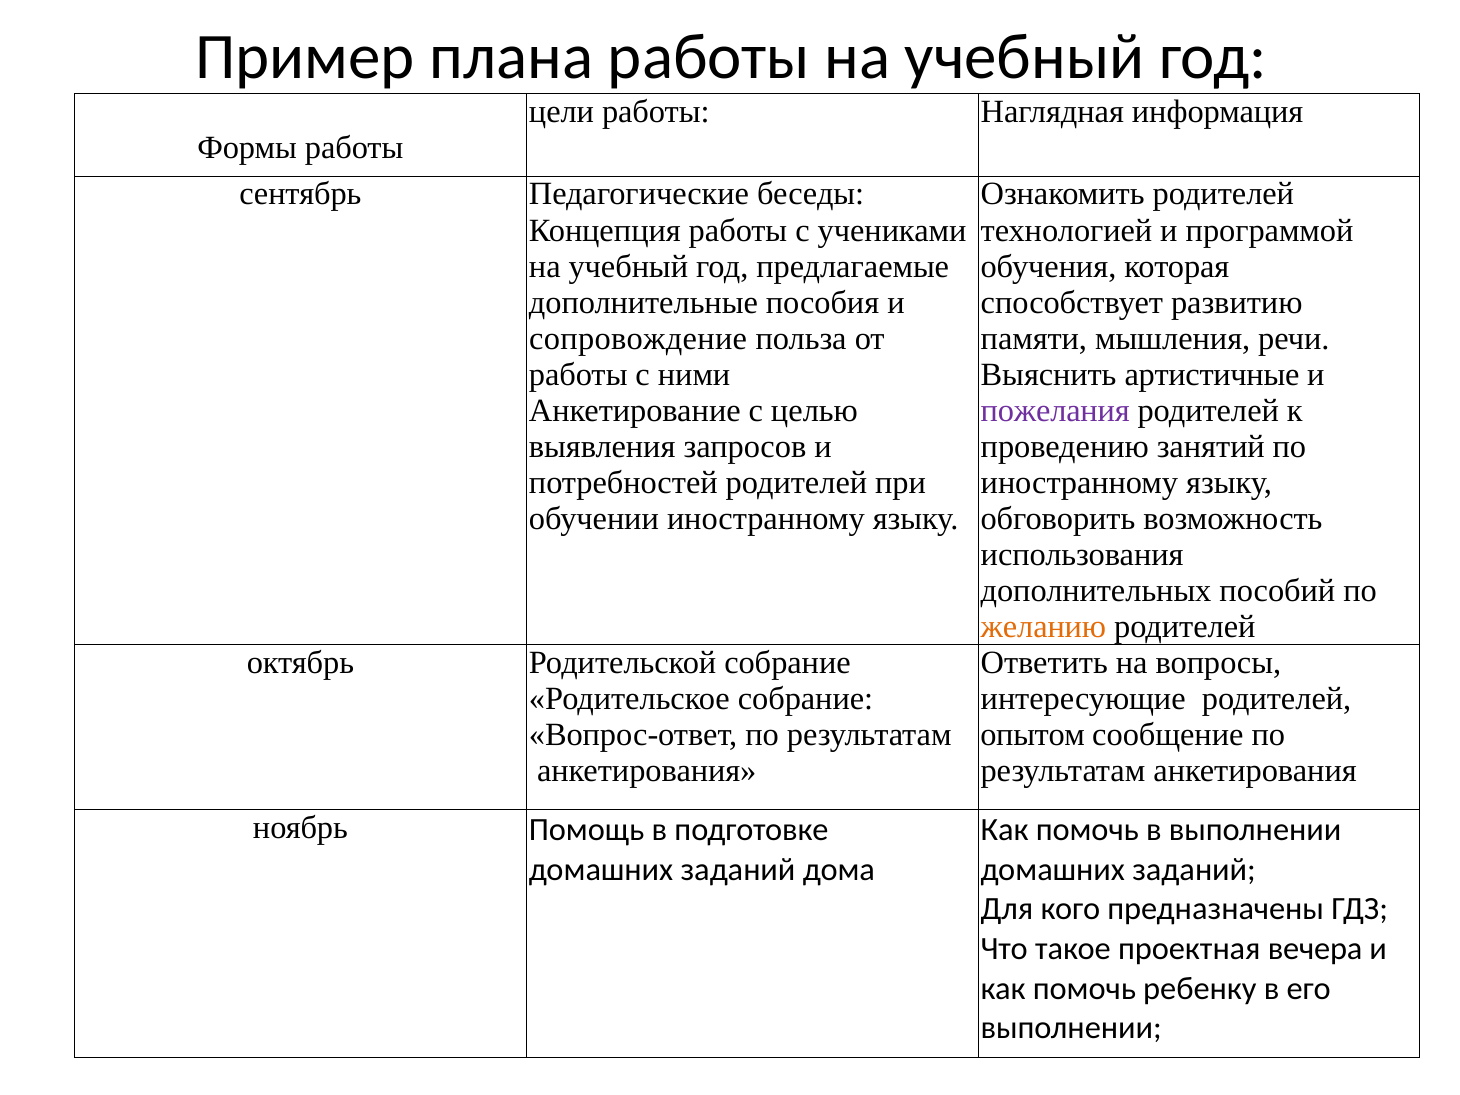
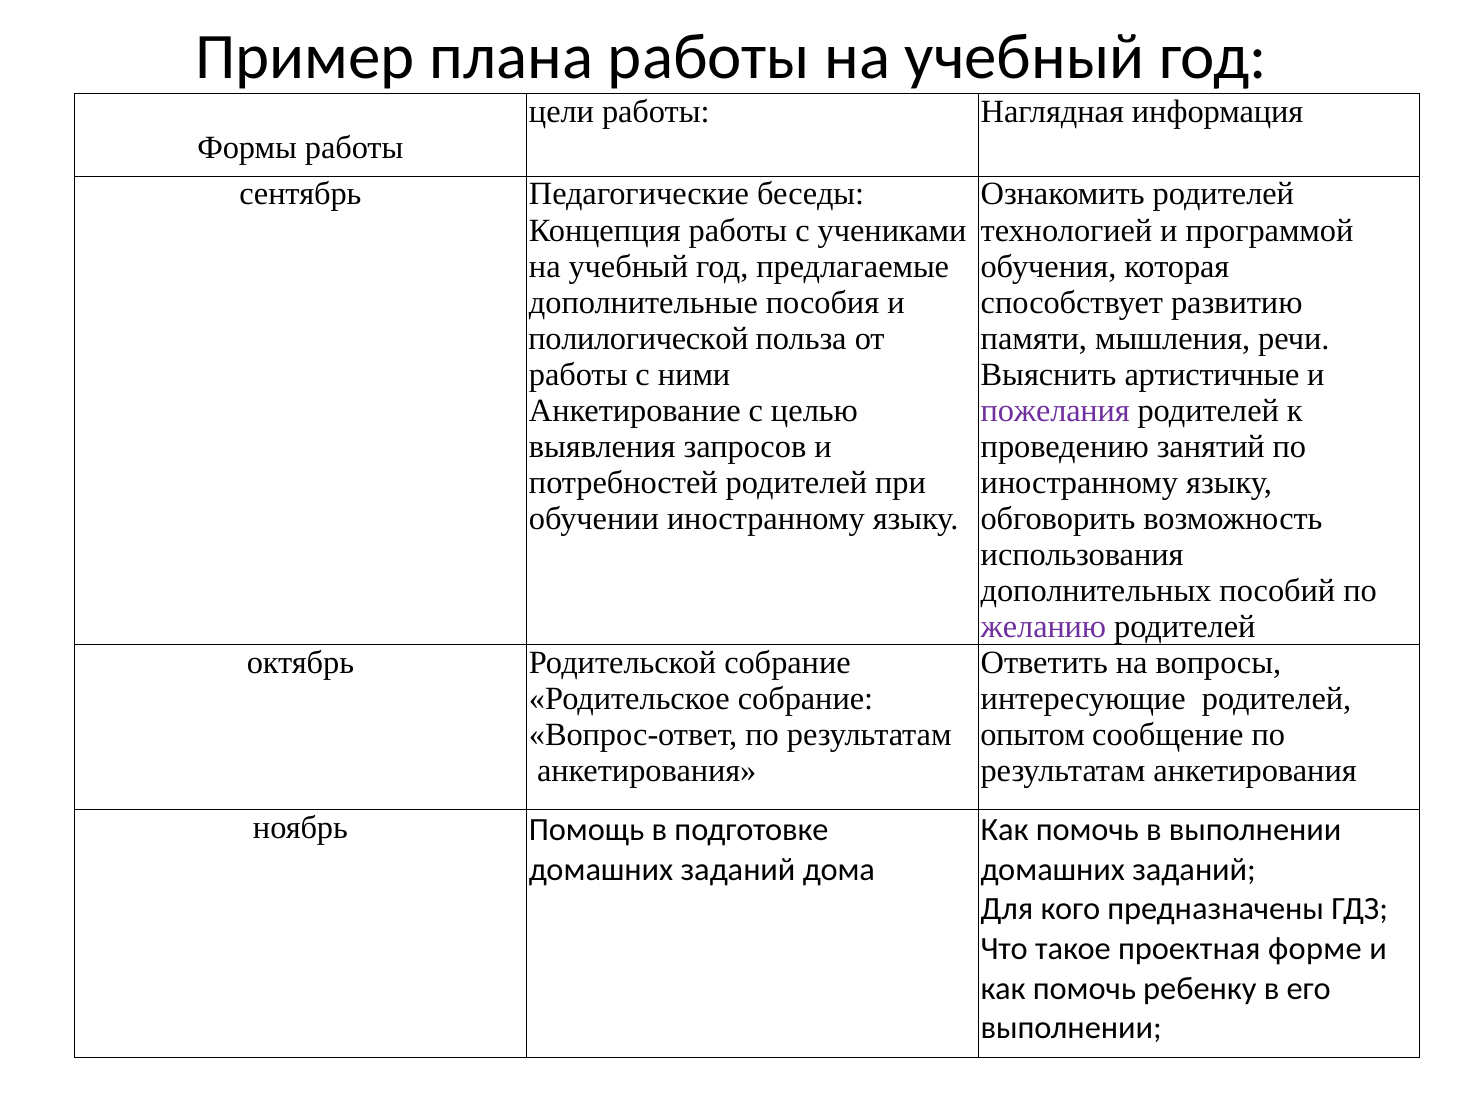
сопровождение: сопровождение -> полилогической
желанию colour: orange -> purple
вечера: вечера -> форме
